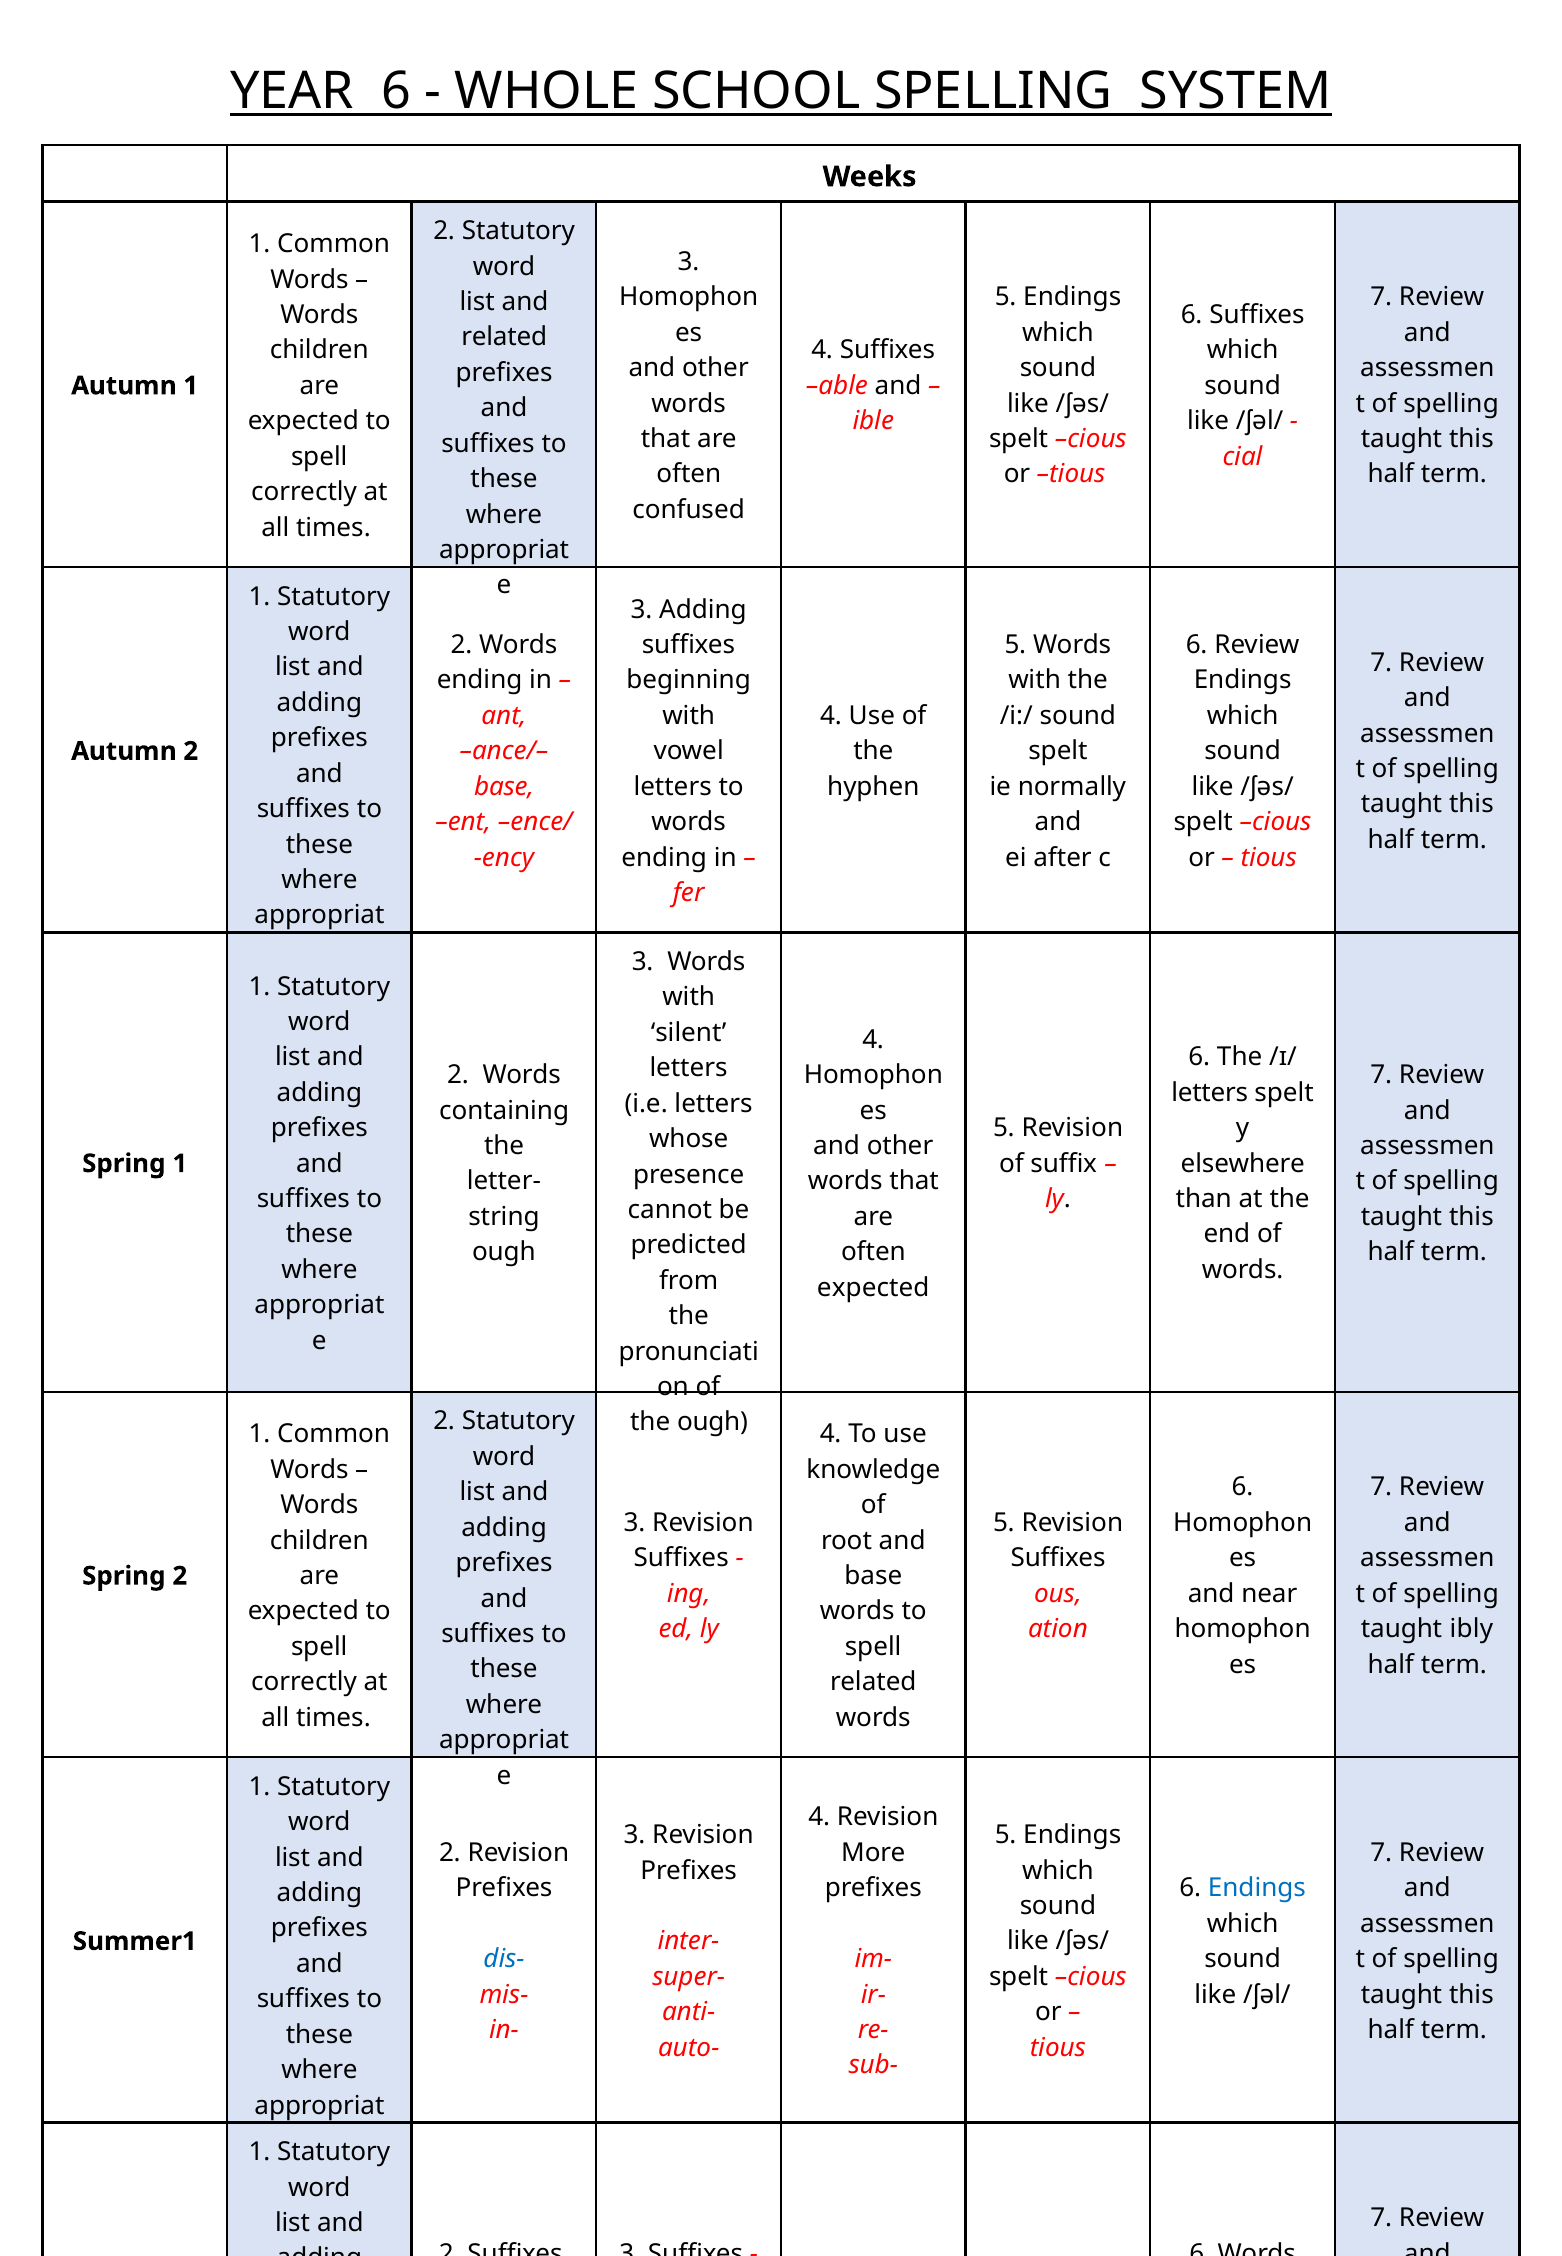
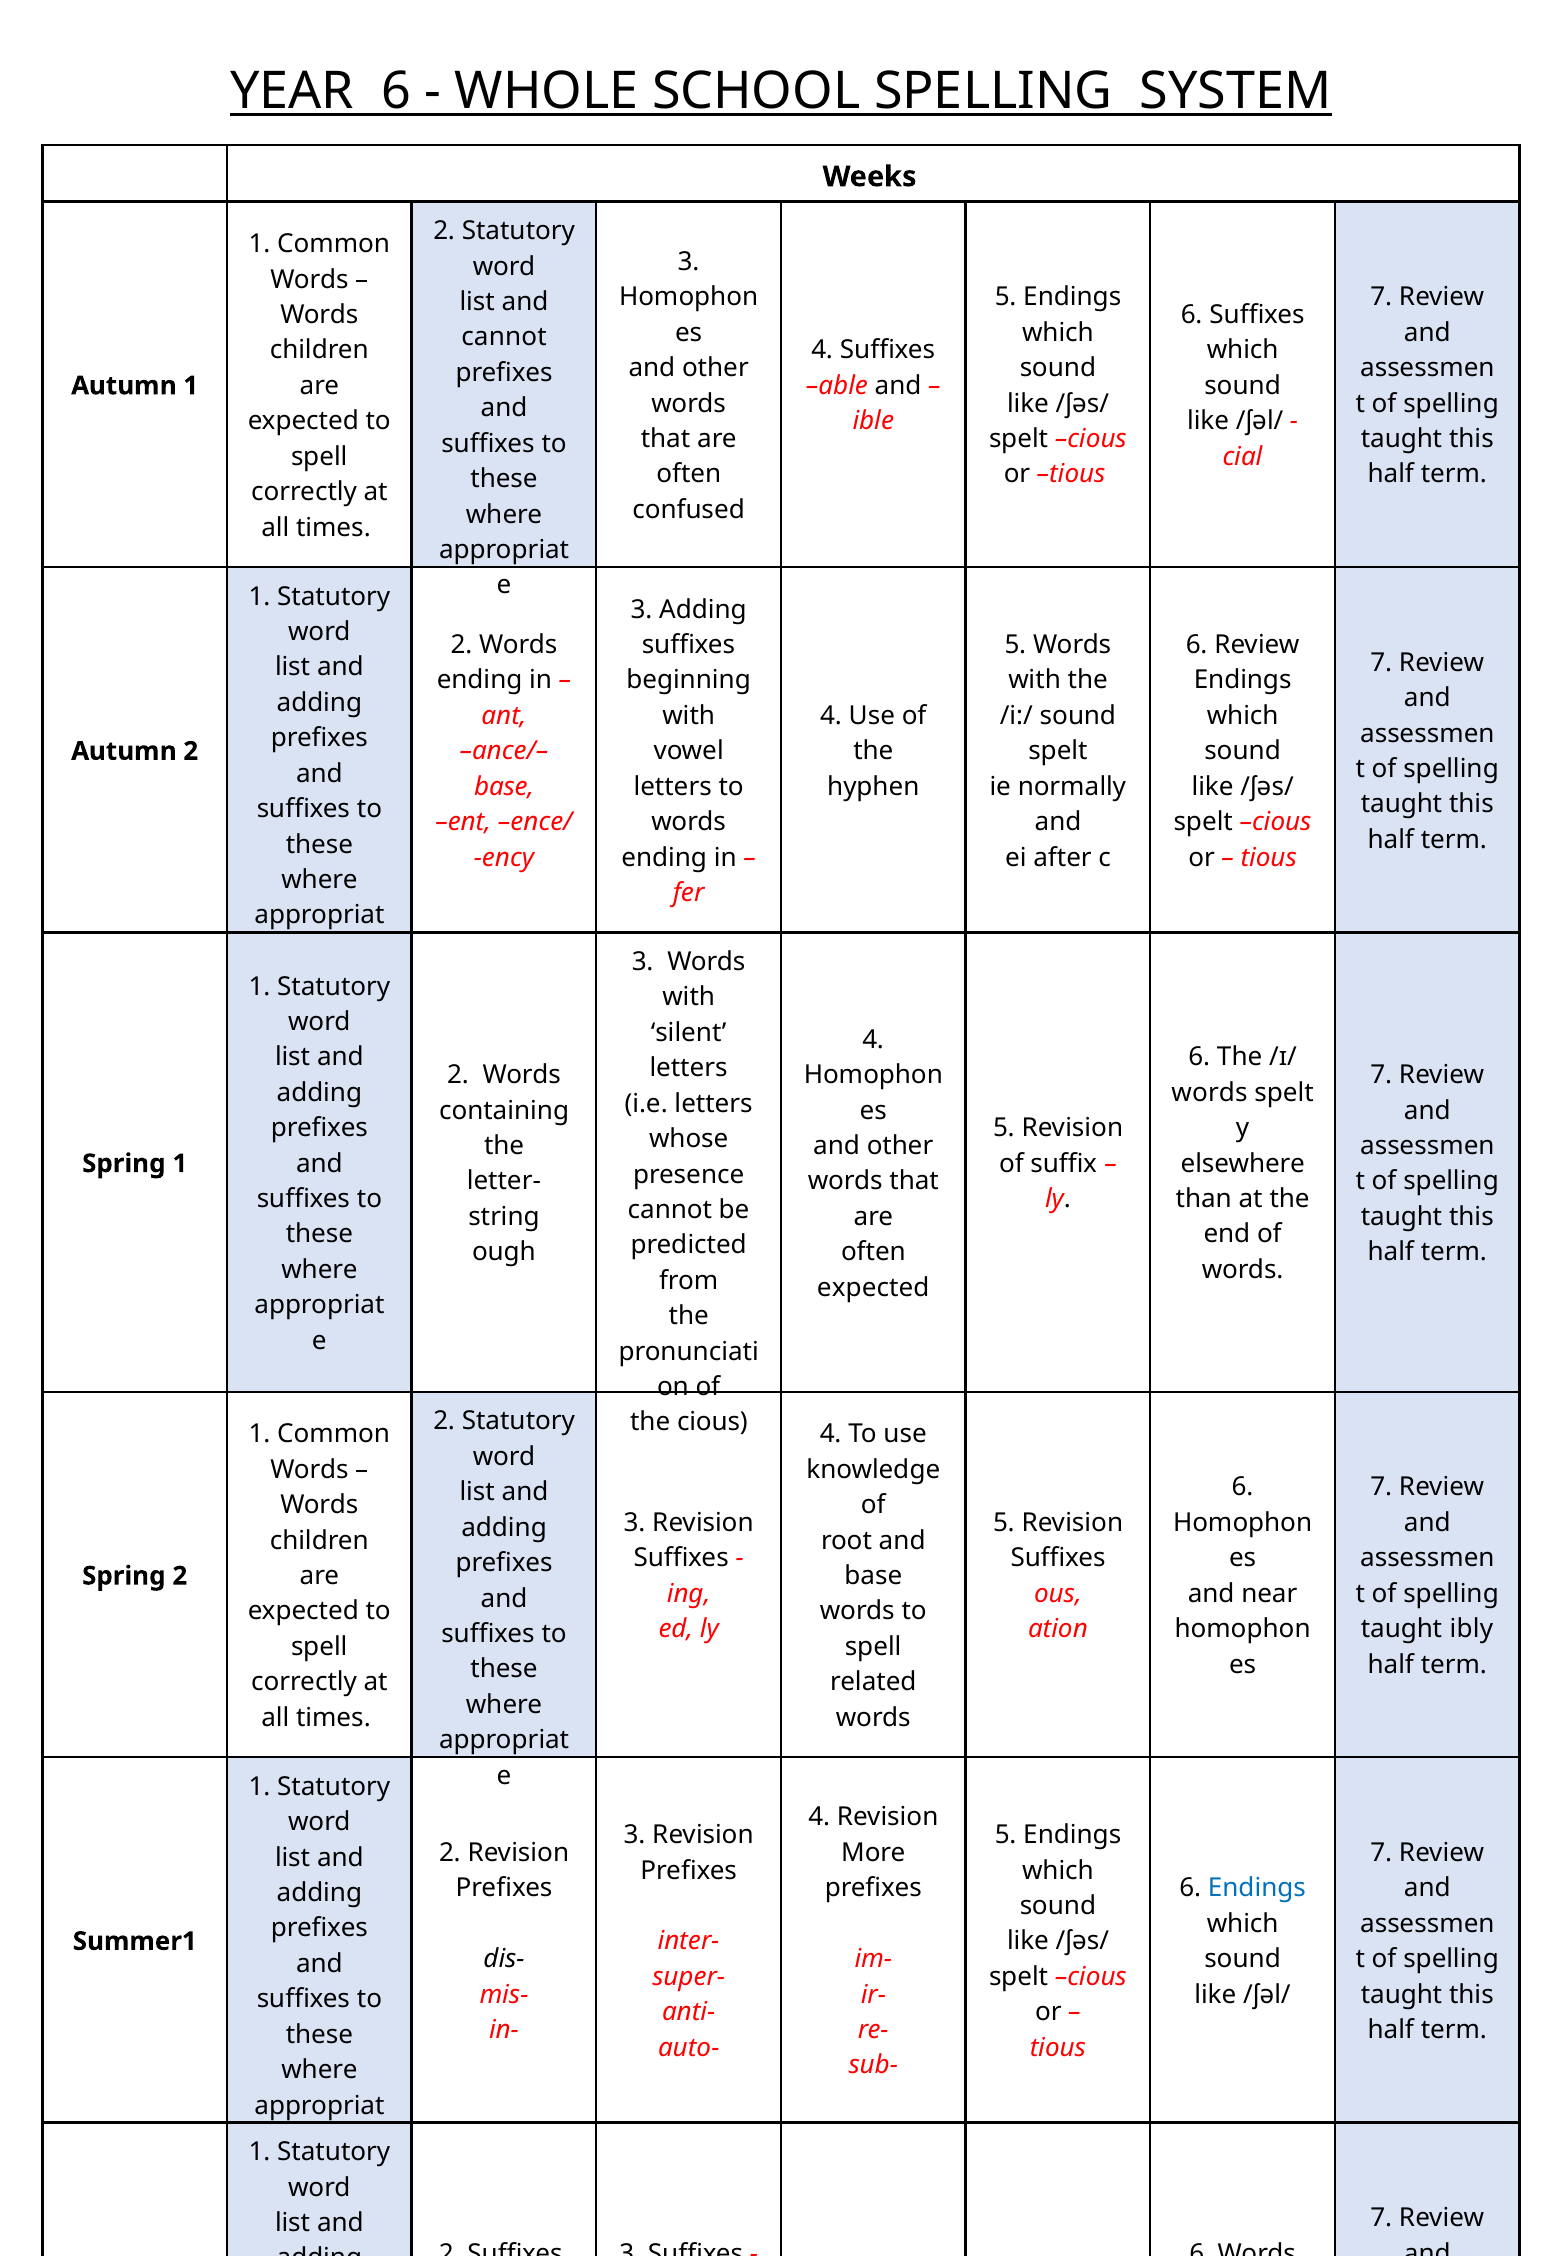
related at (504, 337): related -> cannot
letters at (1210, 1093): letters -> words
the ough: ough -> cious
dis- colour: blue -> black
